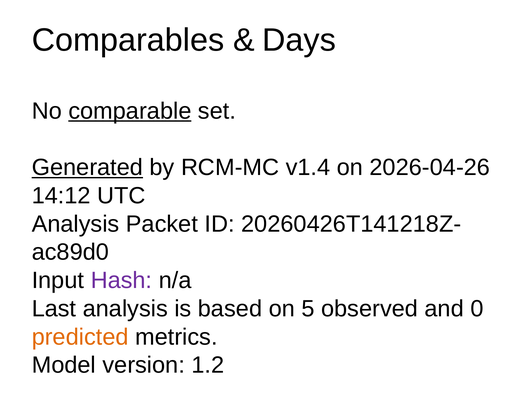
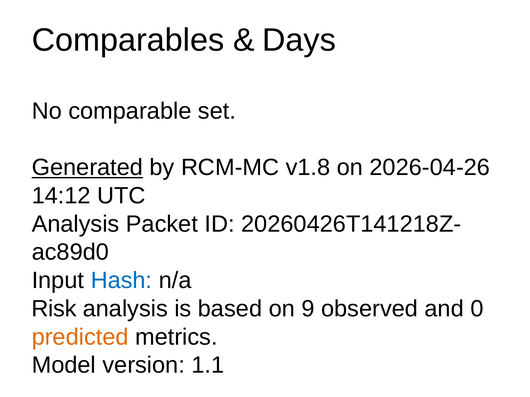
comparable underline: present -> none
v1.4: v1.4 -> v1.8
Hash colour: purple -> blue
Last: Last -> Risk
5: 5 -> 9
1.2: 1.2 -> 1.1
